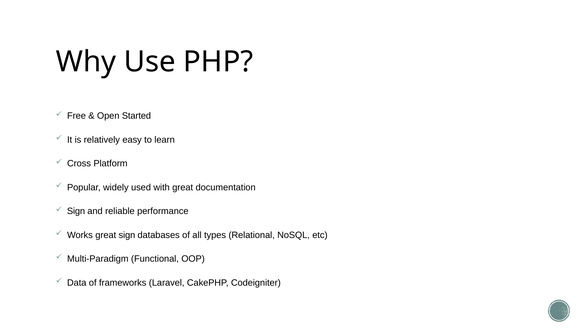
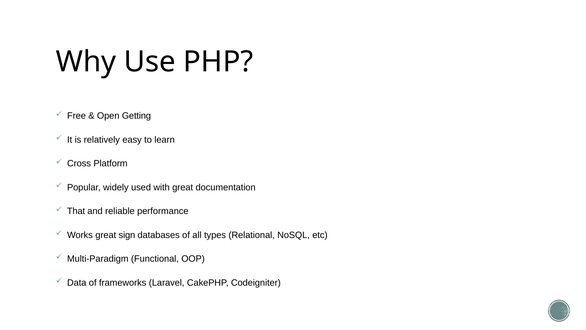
Started: Started -> Getting
Sign at (76, 211): Sign -> That
